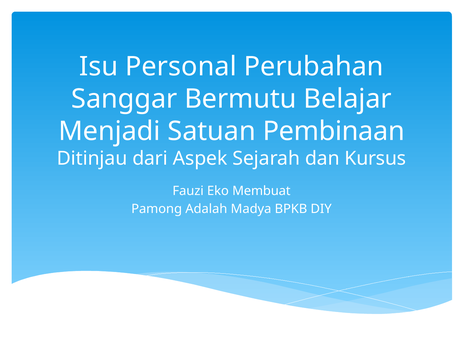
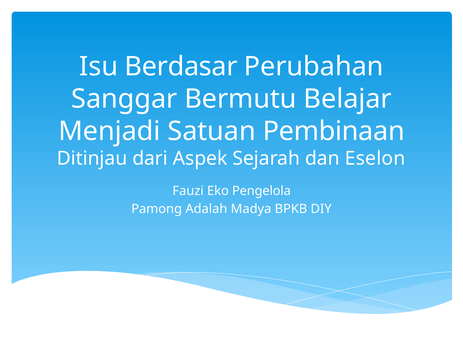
Personal: Personal -> Berdasar
Kursus: Kursus -> Eselon
Membuat: Membuat -> Pengelola
